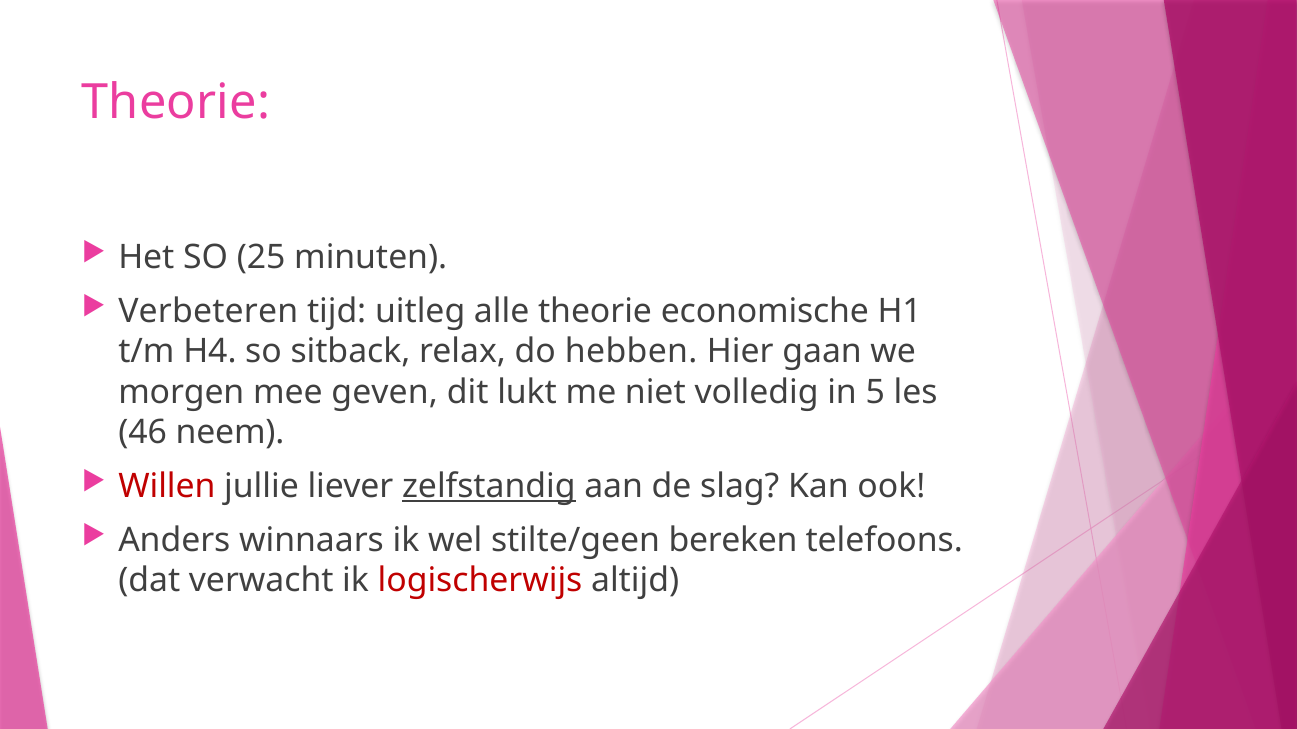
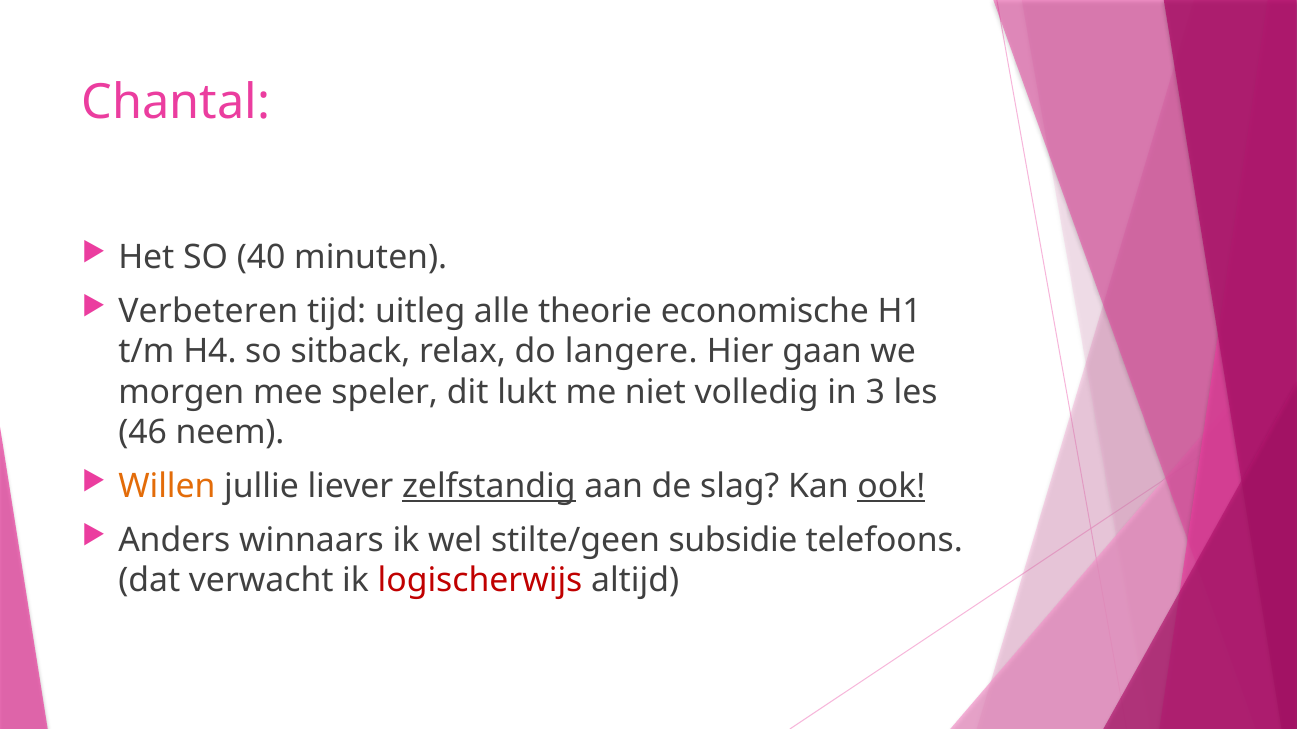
Theorie at (176, 102): Theorie -> Chantal
25: 25 -> 40
hebben: hebben -> langere
geven: geven -> speler
5: 5 -> 3
Willen colour: red -> orange
ook underline: none -> present
bereken: bereken -> subsidie
